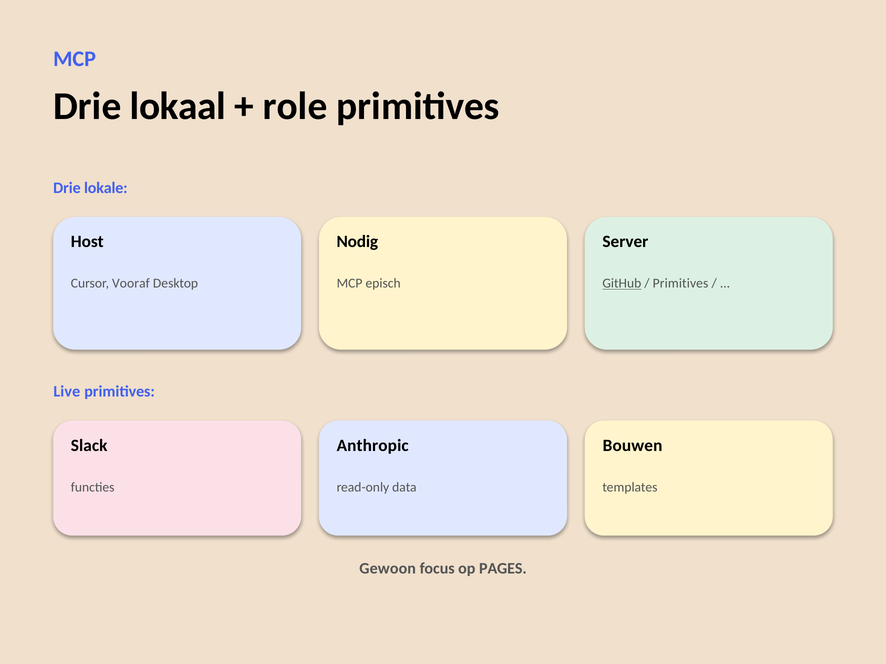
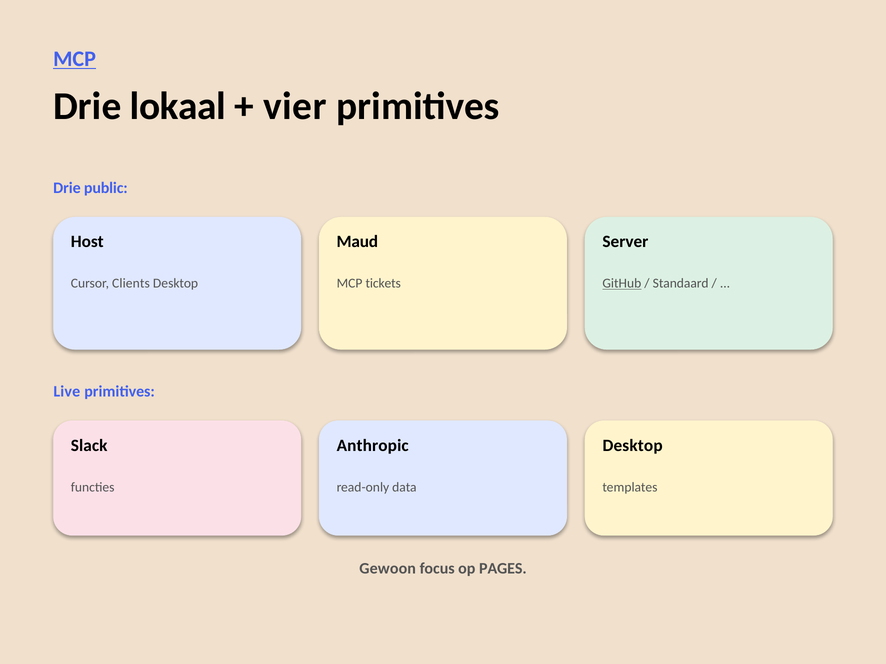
MCP at (75, 59) underline: none -> present
role: role -> vier
lokale: lokale -> public
Nodig: Nodig -> Maud
Vooraf: Vooraf -> Clients
episch: episch -> tickets
Primitives at (681, 284): Primitives -> Standaard
Bouwen at (633, 446): Bouwen -> Desktop
